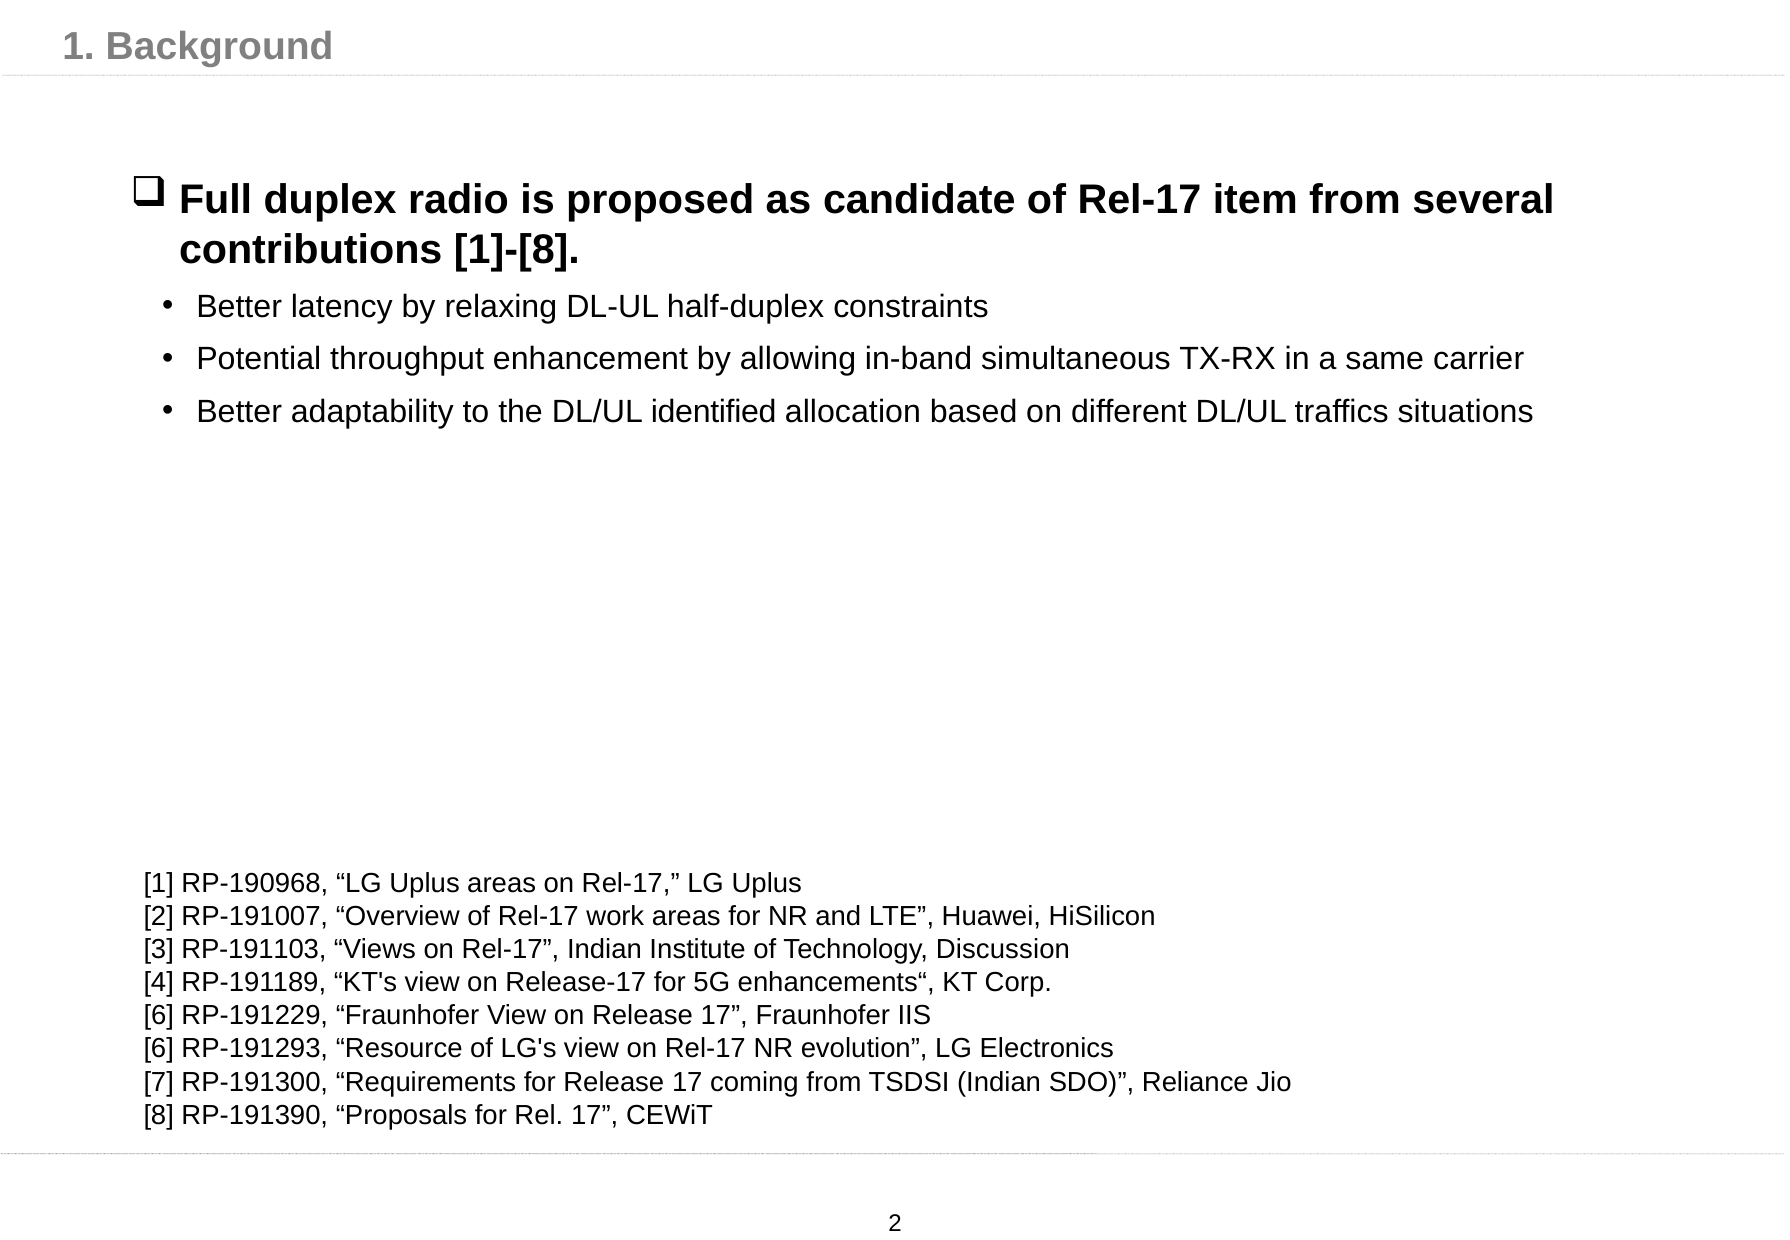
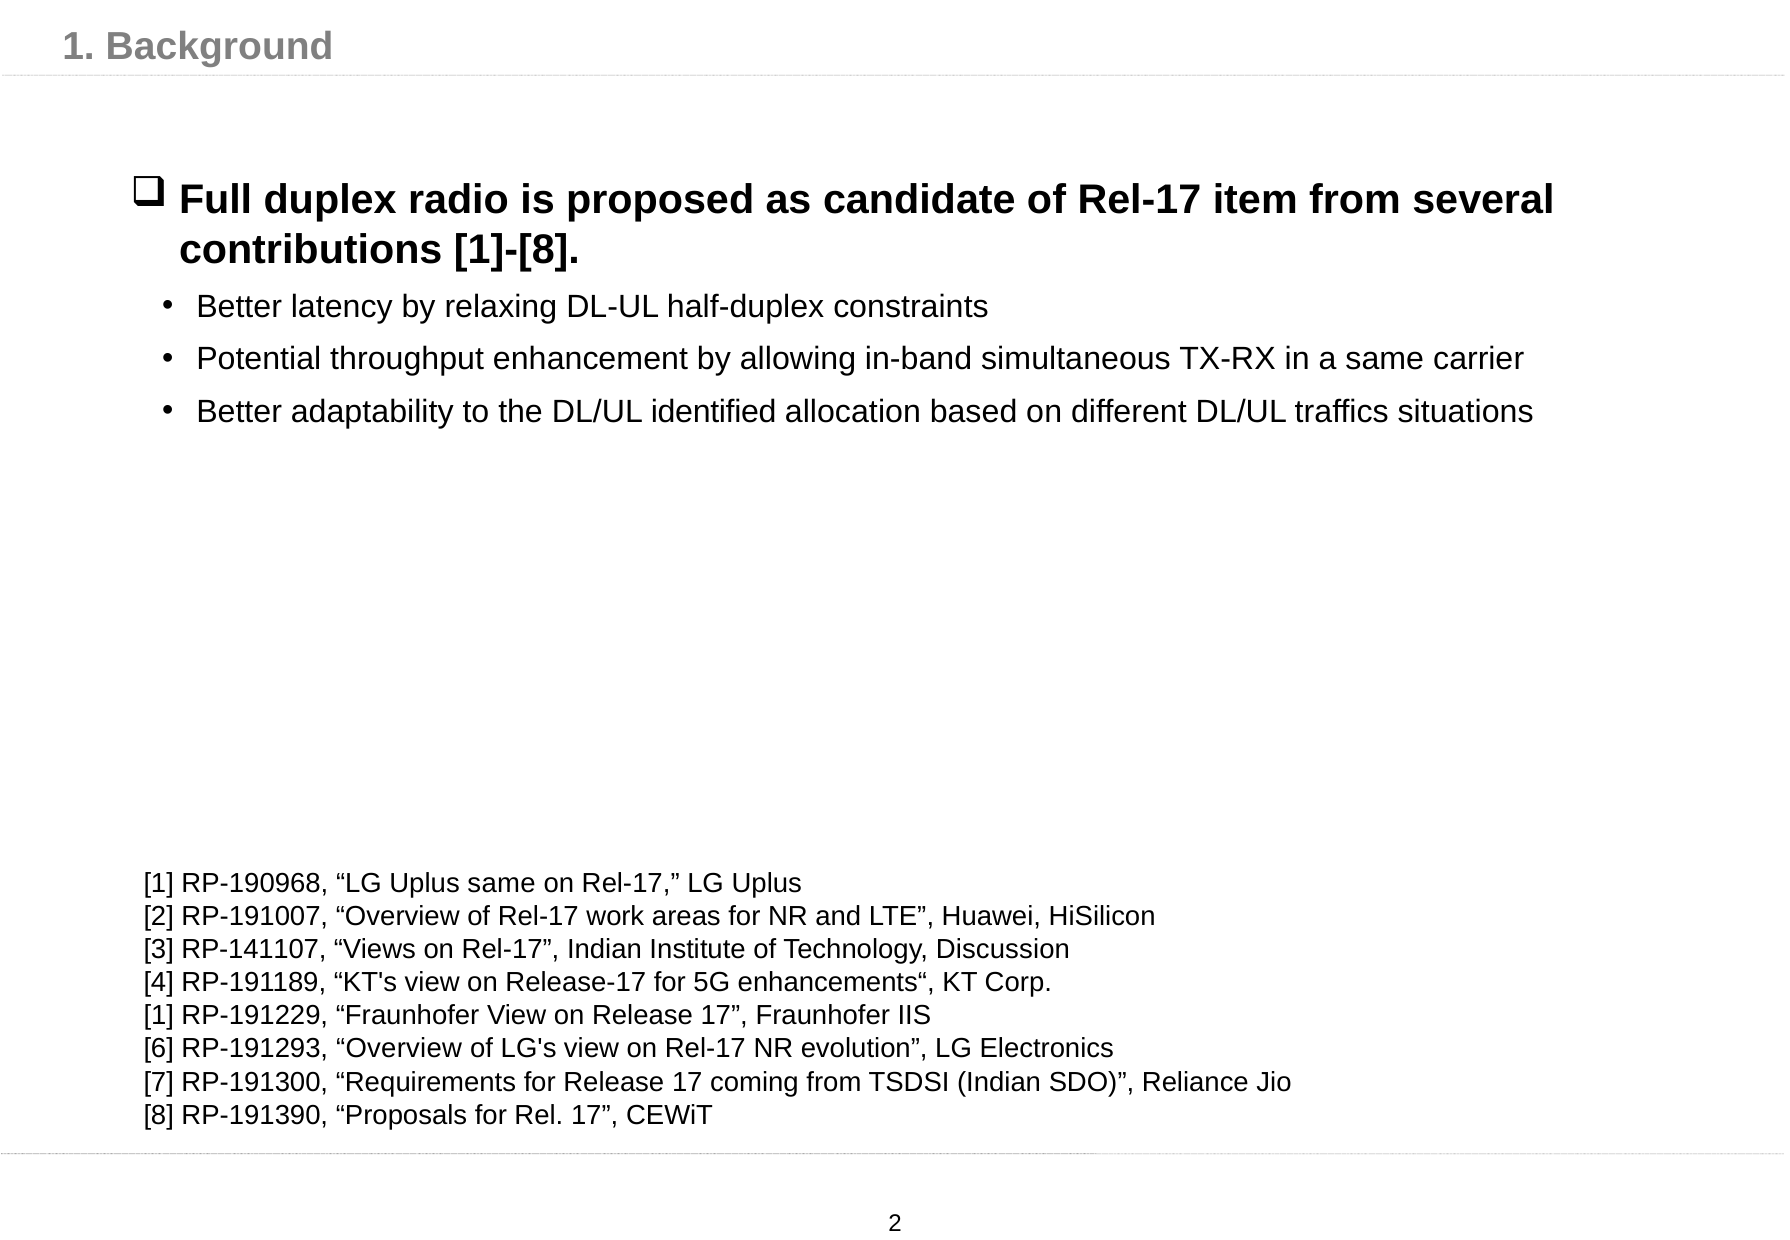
Uplus areas: areas -> same
RP-191103: RP-191103 -> RP-141107
6 at (159, 1015): 6 -> 1
RP-191293 Resource: Resource -> Overview
